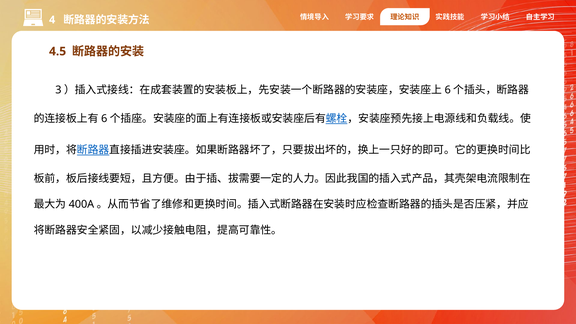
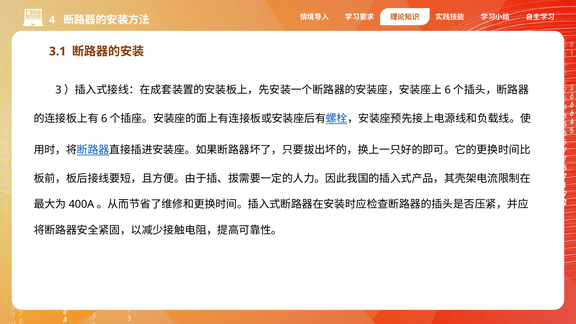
4.5: 4.5 -> 3.1
